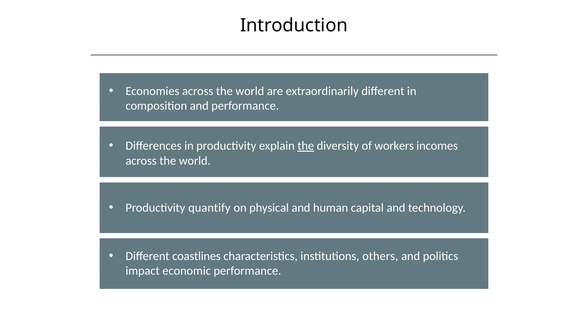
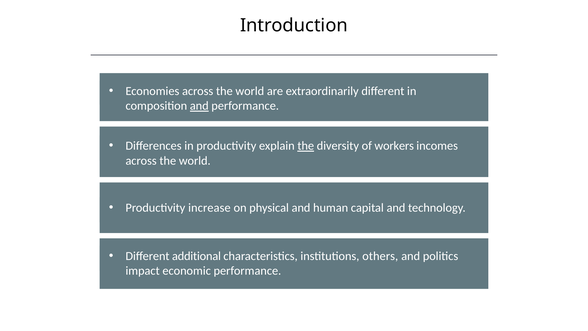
and at (199, 106) underline: none -> present
quantify: quantify -> increase
coastlines: coastlines -> additional
